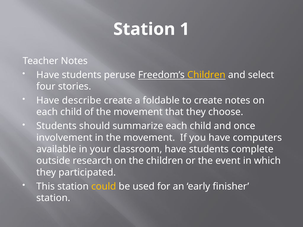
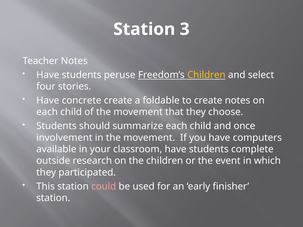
1: 1 -> 3
describe: describe -> concrete
could colour: yellow -> pink
